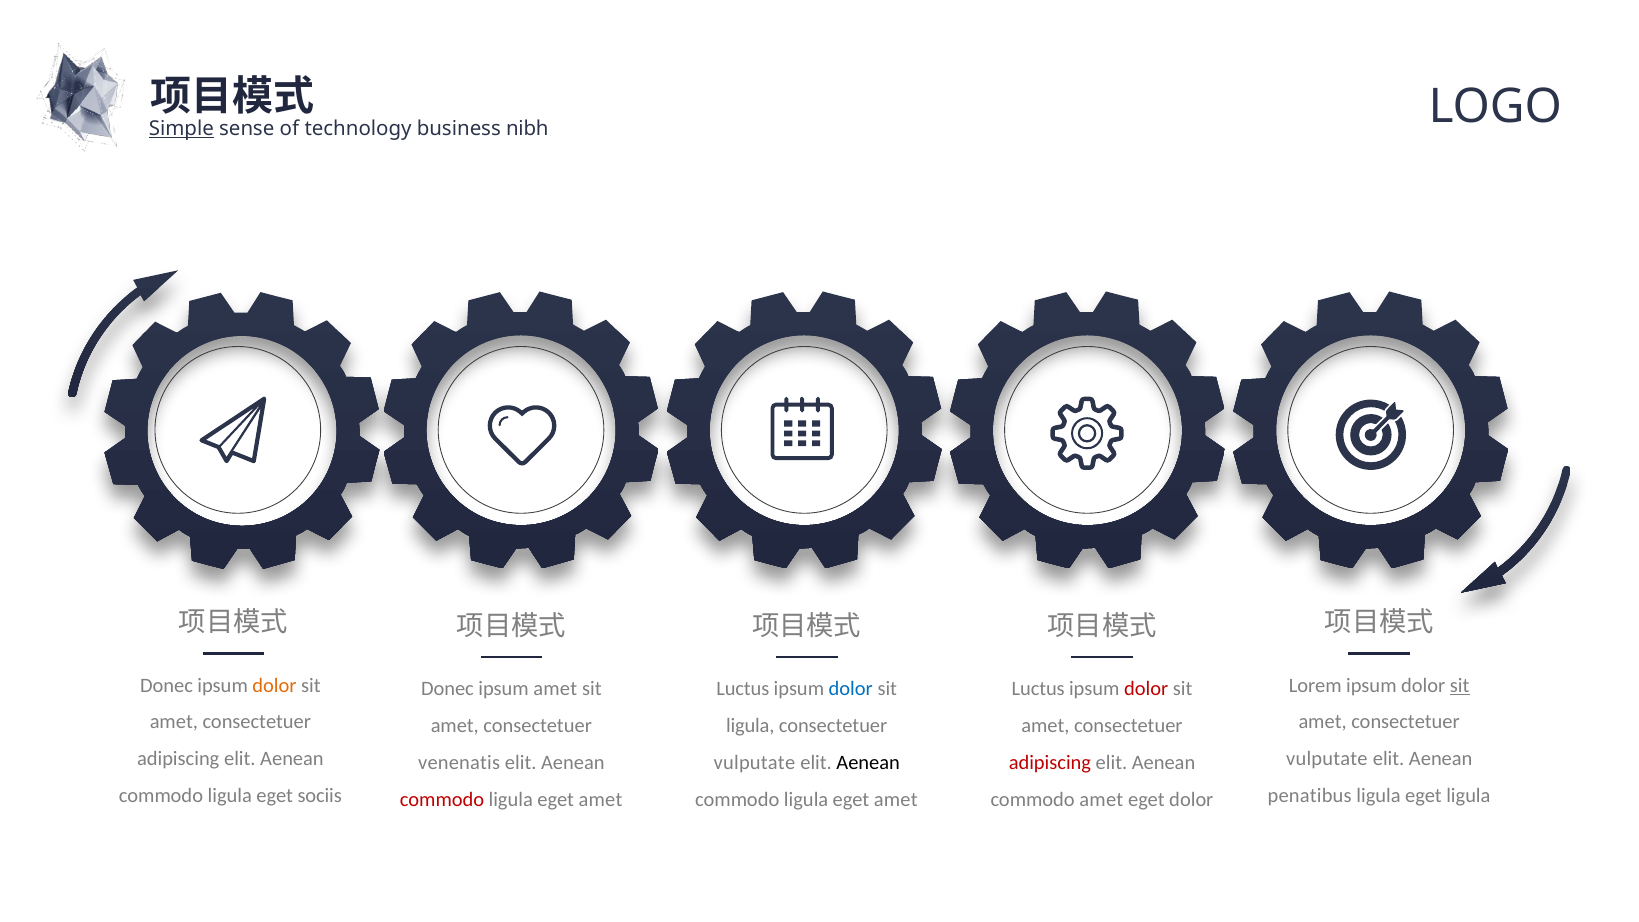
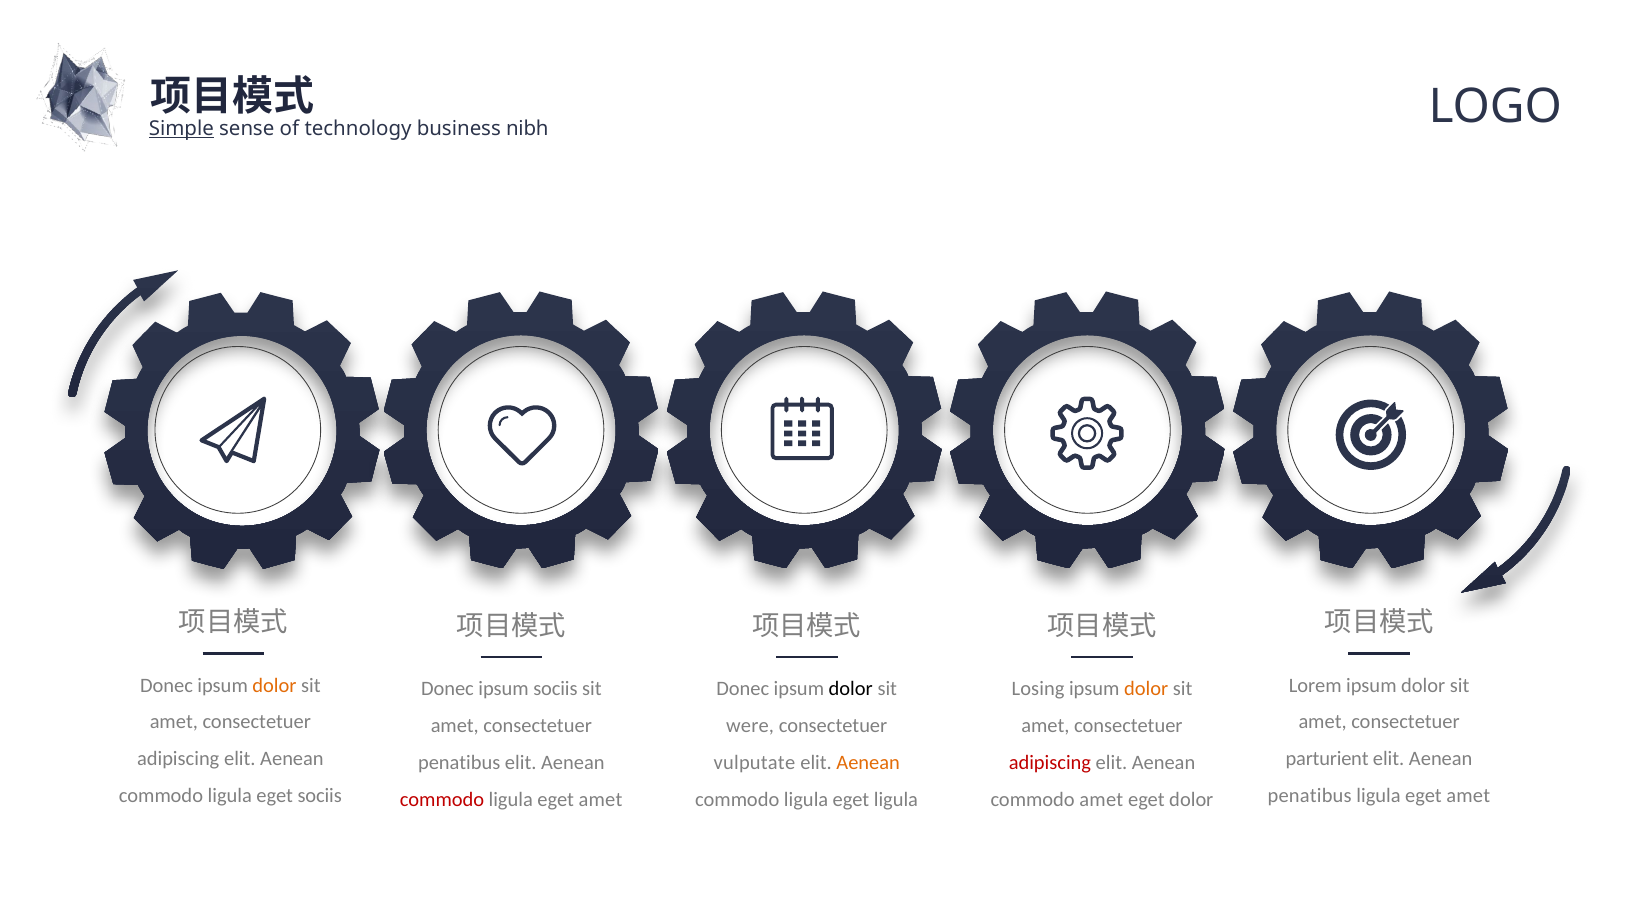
sit at (1460, 685) underline: present -> none
ipsum amet: amet -> sociis
Luctus at (743, 689): Luctus -> Donec
dolor at (851, 689) colour: blue -> black
Luctus at (1038, 689): Luctus -> Losing
dolor at (1146, 689) colour: red -> orange
ligula at (750, 726): ligula -> were
vulputate at (1327, 759): vulputate -> parturient
venenatis at (459, 763): venenatis -> penatibus
Aenean at (868, 763) colour: black -> orange
ligula at (1468, 796): ligula -> amet
amet at (896, 800): amet -> ligula
